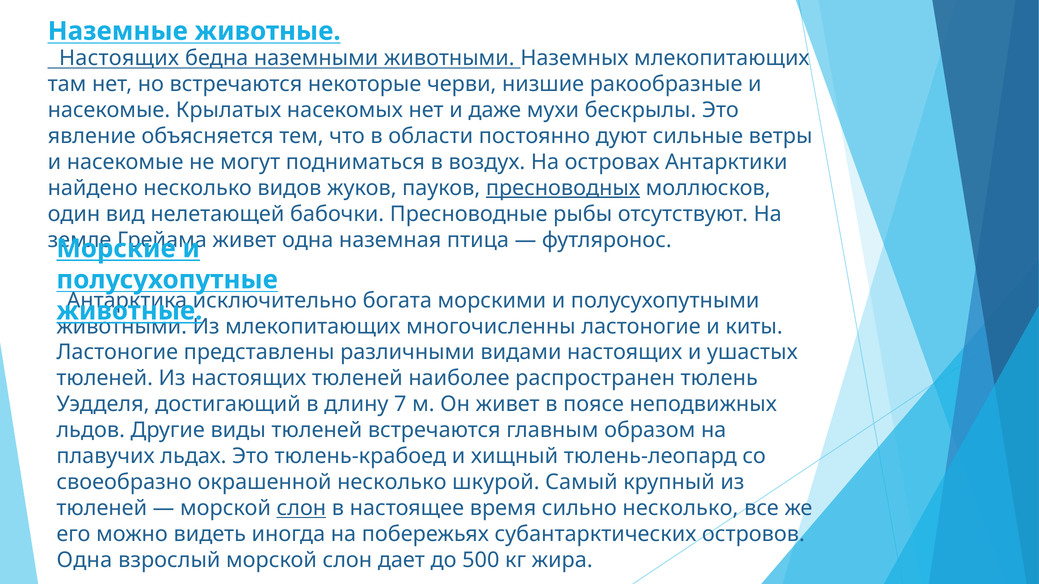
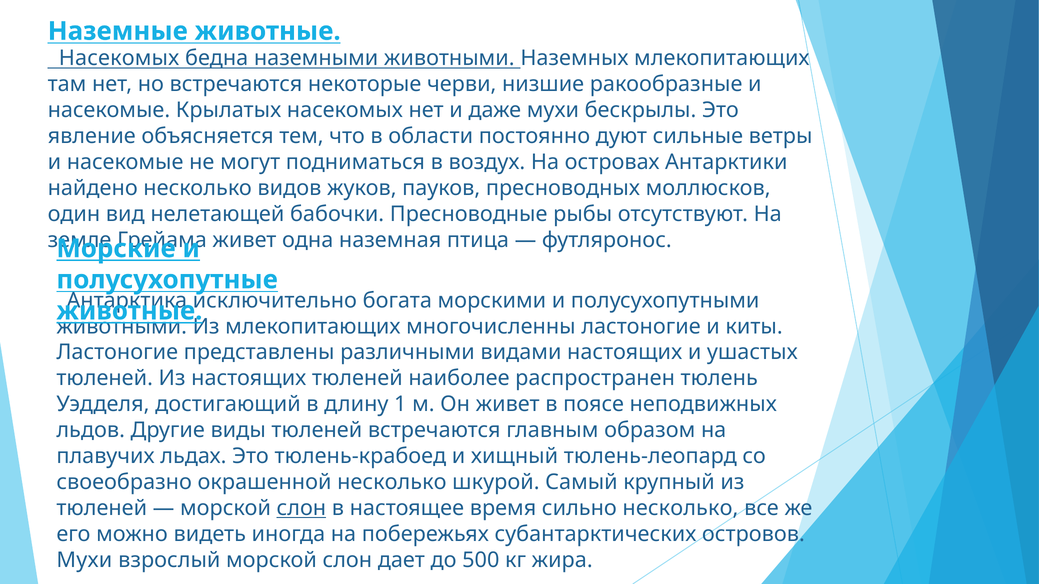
Настоящих at (119, 58): Настоящих -> Насекомых
пресноводных underline: present -> none
7: 7 -> 1
Одна at (84, 560): Одна -> Мухи
